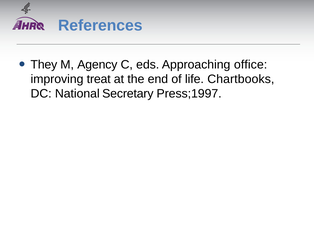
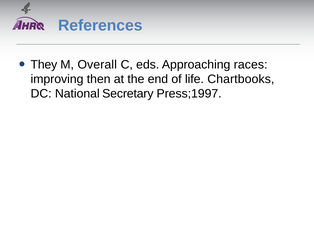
Agency: Agency -> Overall
office: office -> races
treat: treat -> then
